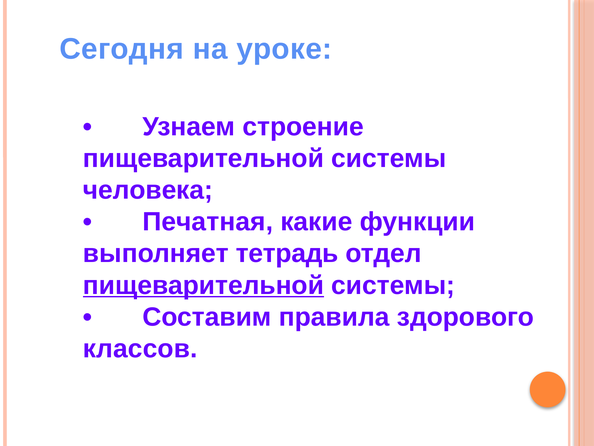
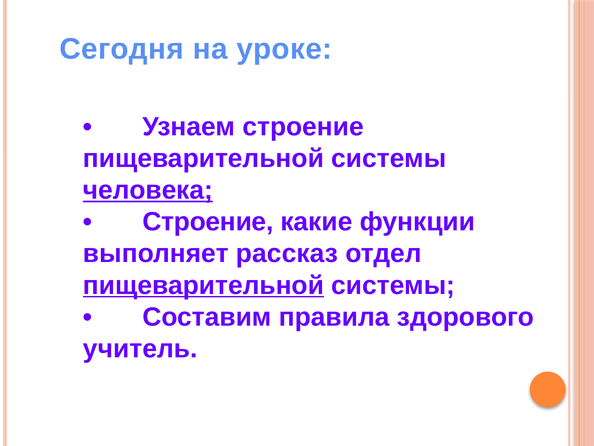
человека underline: none -> present
Печатная at (208, 222): Печатная -> Строение
тетрадь: тетрадь -> рассказ
классов: классов -> учитель
